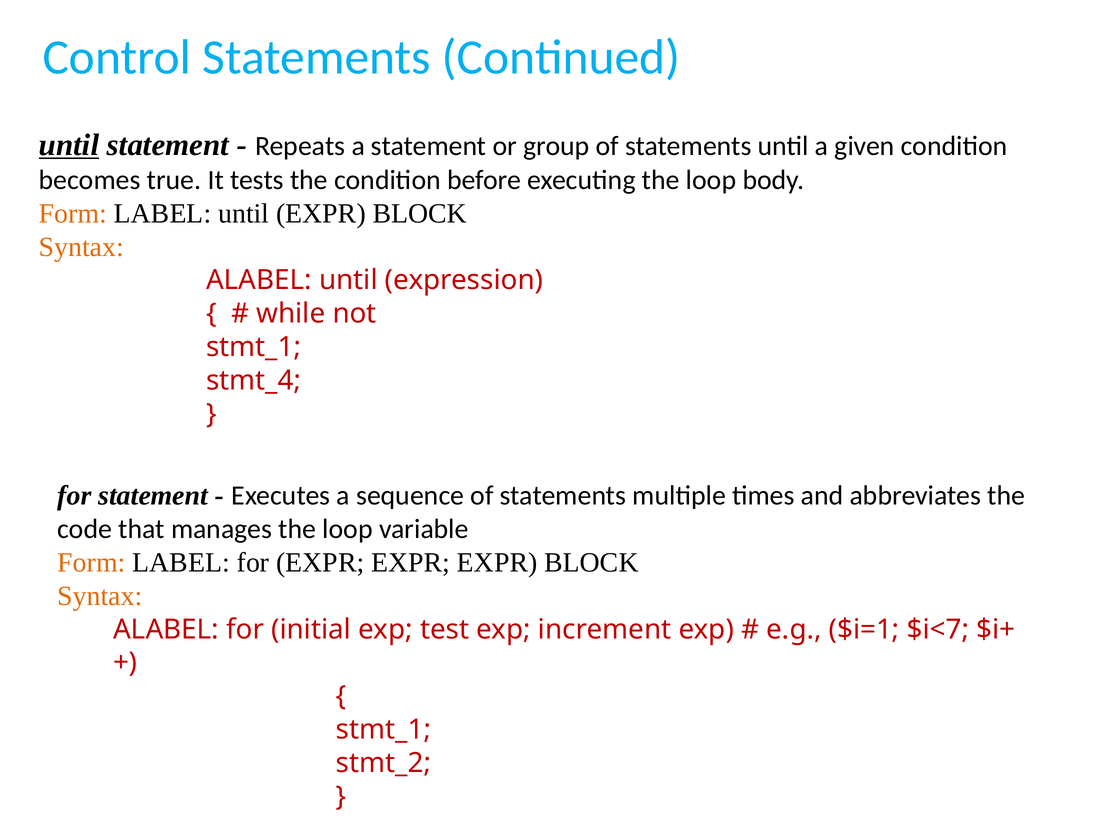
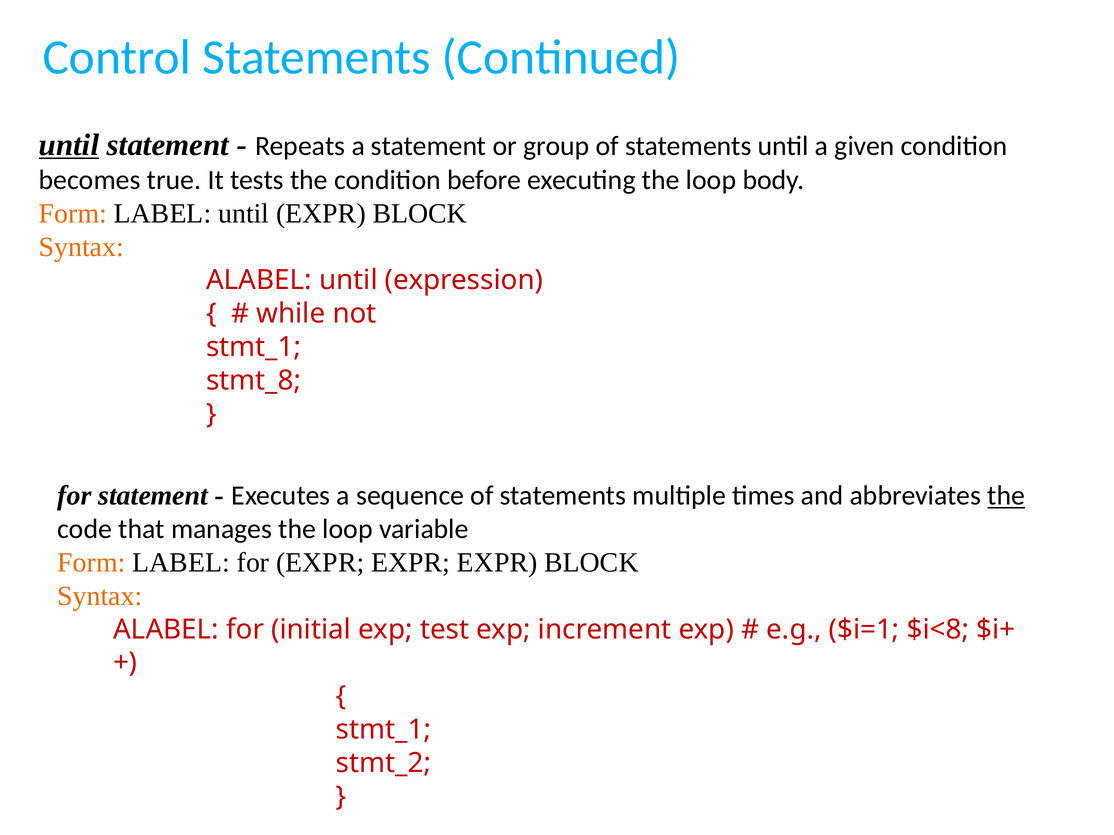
stmt_4: stmt_4 -> stmt_8
the at (1006, 496) underline: none -> present
$i<7: $i<7 -> $i<8
